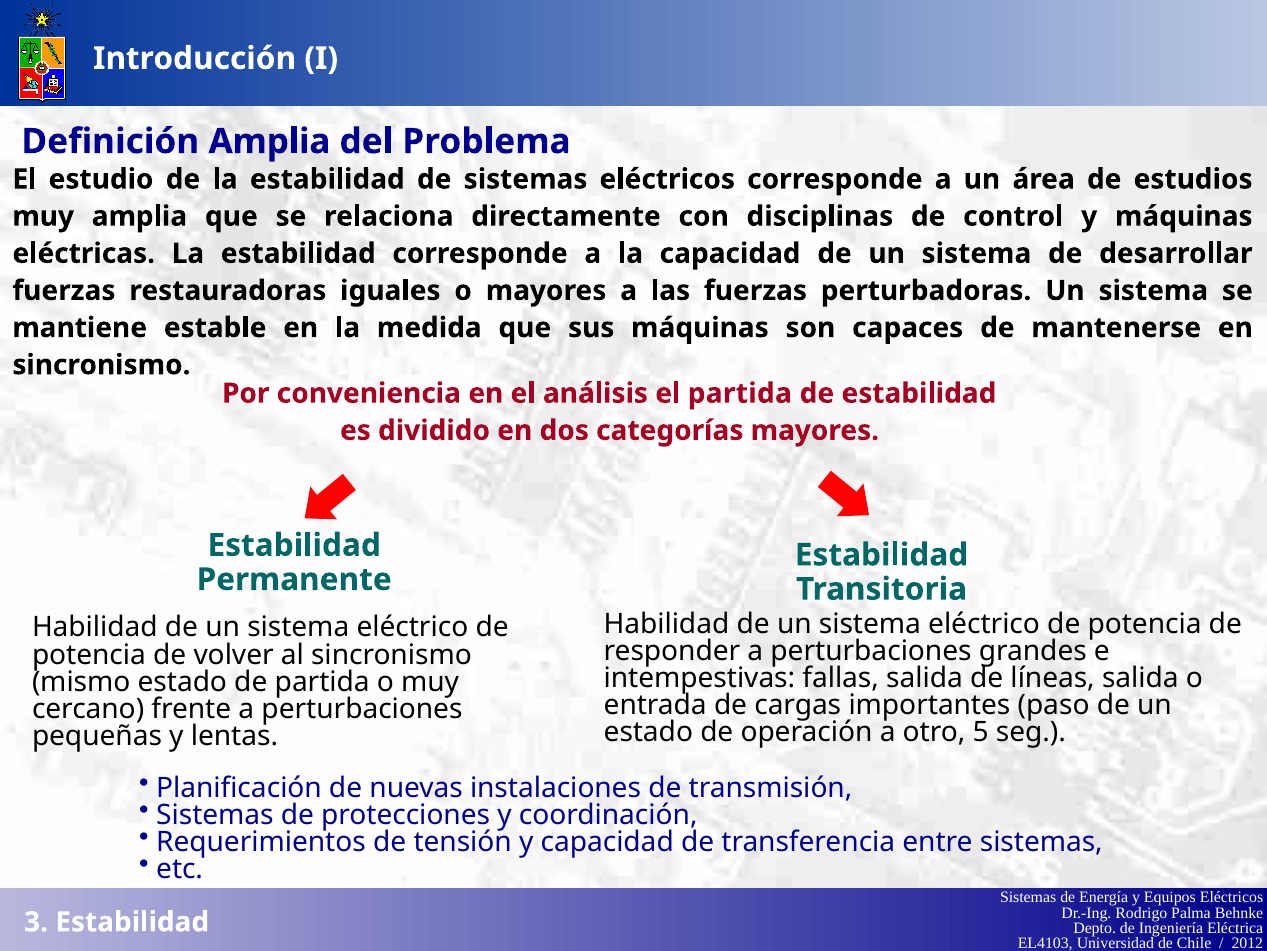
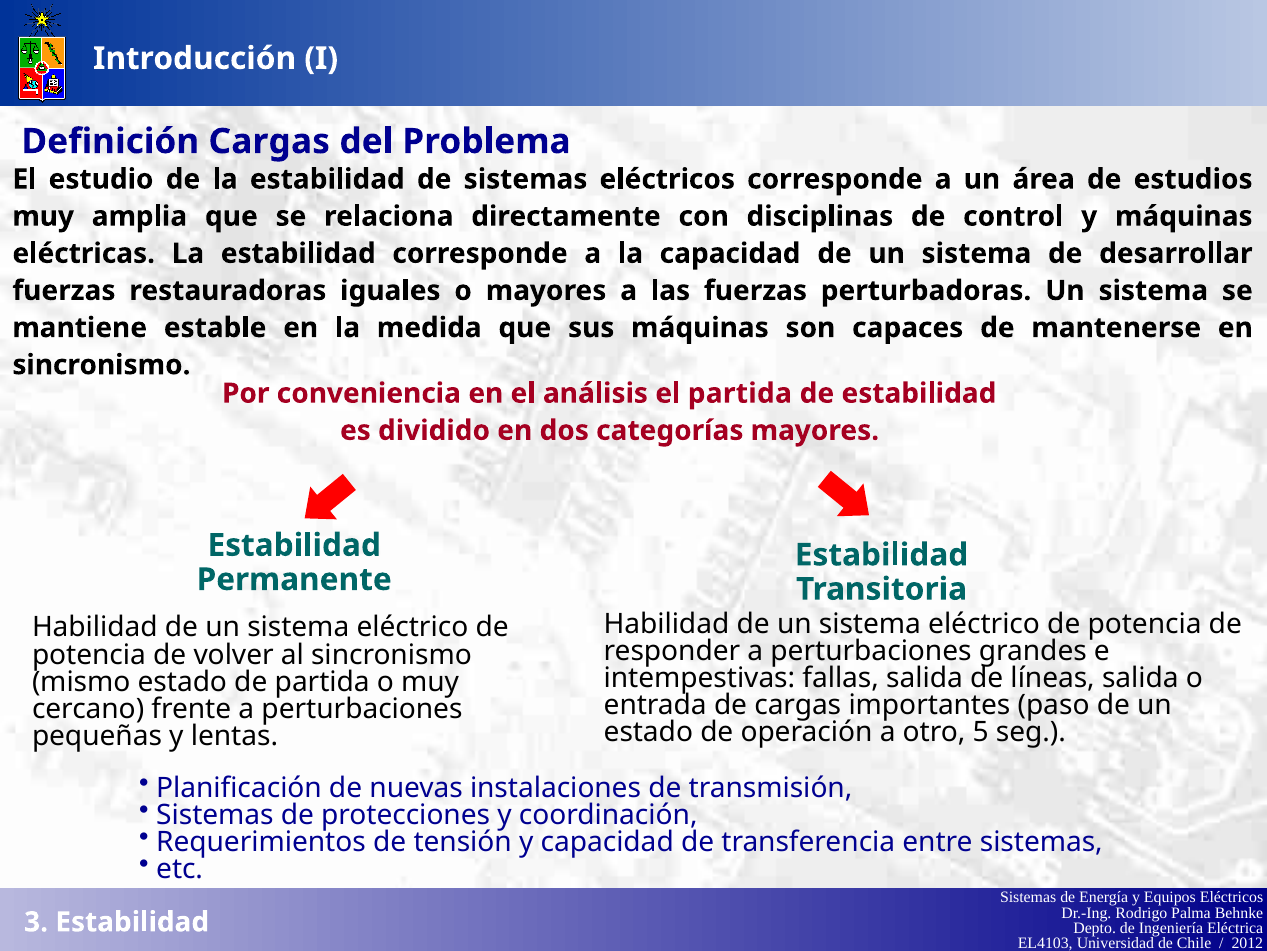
Definición Amplia: Amplia -> Cargas
